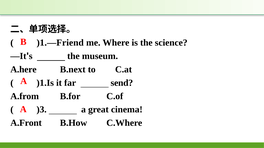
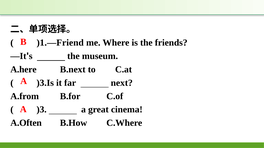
science: science -> friends
)1.Is: )1.Is -> )3.Is
send: send -> next
A.Front: A.Front -> A.Often
